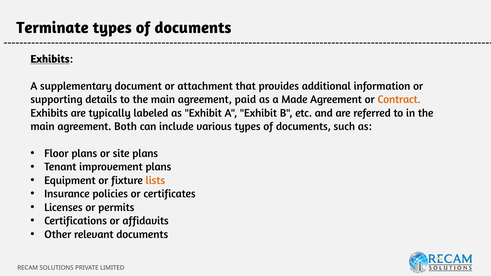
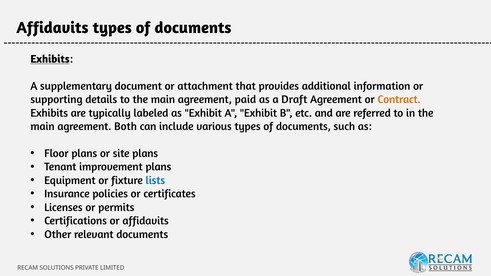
Terminate at (52, 28): Terminate -> Affidavits
Made: Made -> Draft
lists colour: orange -> blue
